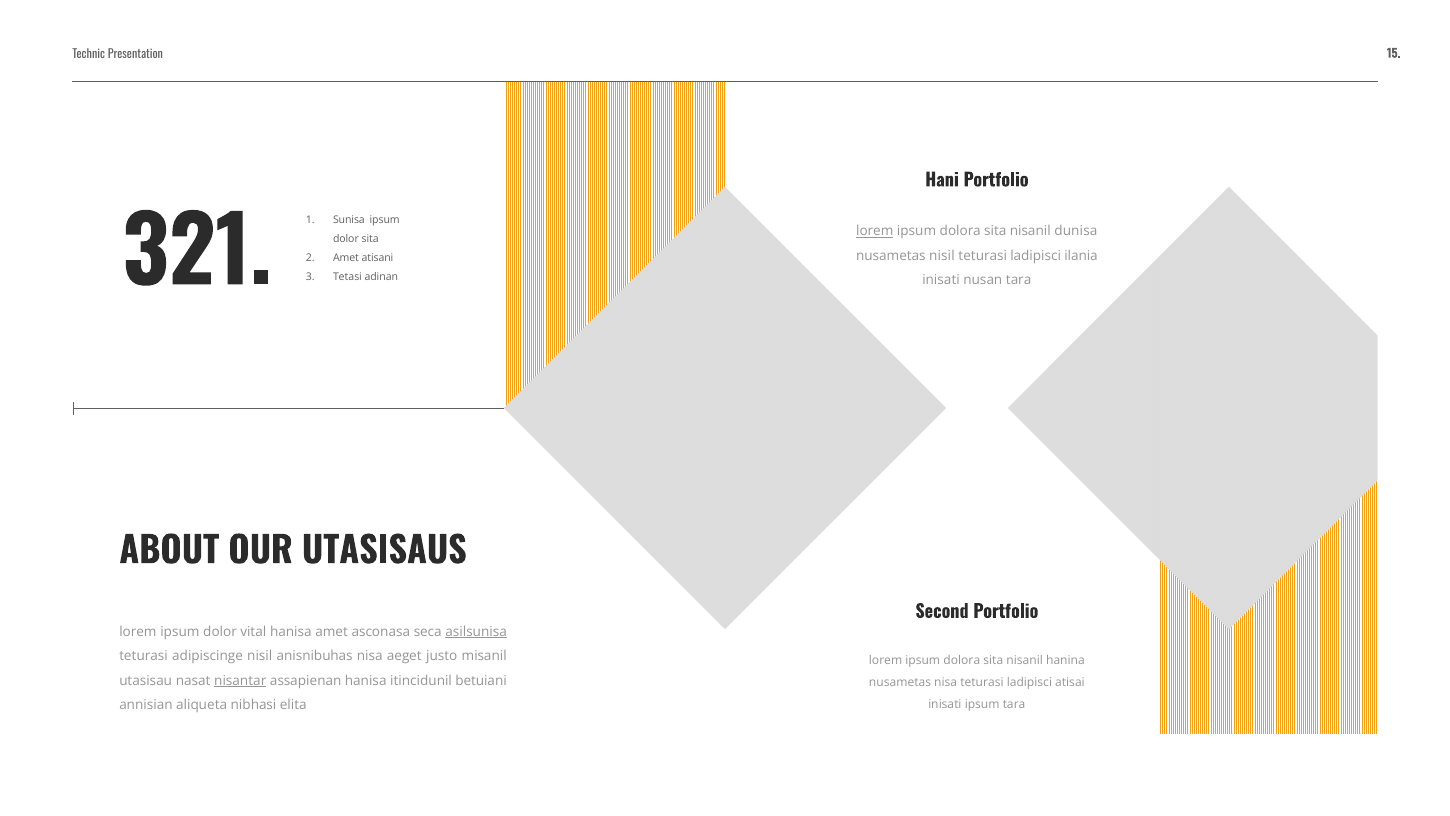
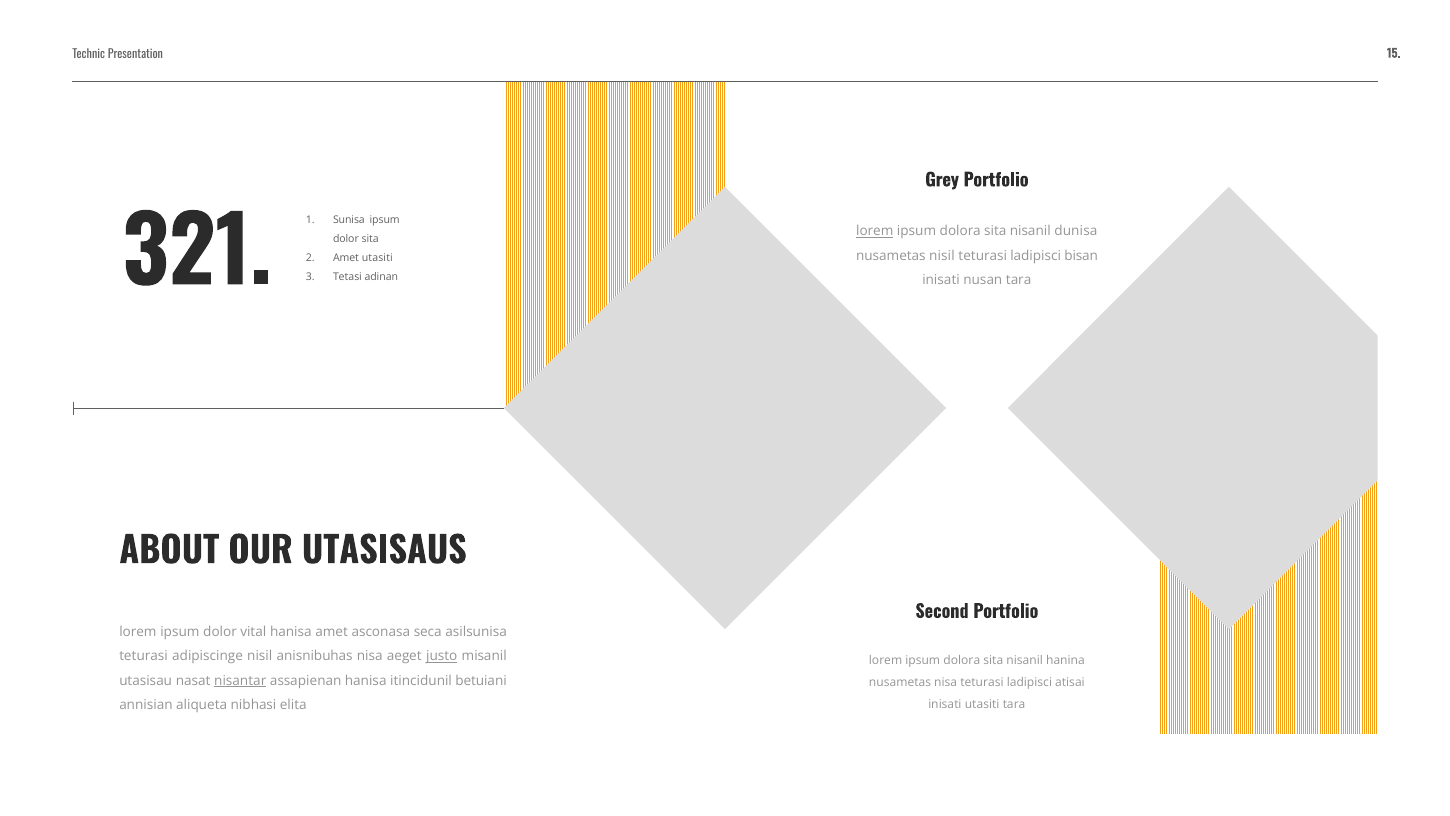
Hani: Hani -> Grey
ilania: ilania -> bisan
Amet atisani: atisani -> utasiti
asilsunisa underline: present -> none
justo underline: none -> present
inisati ipsum: ipsum -> utasiti
